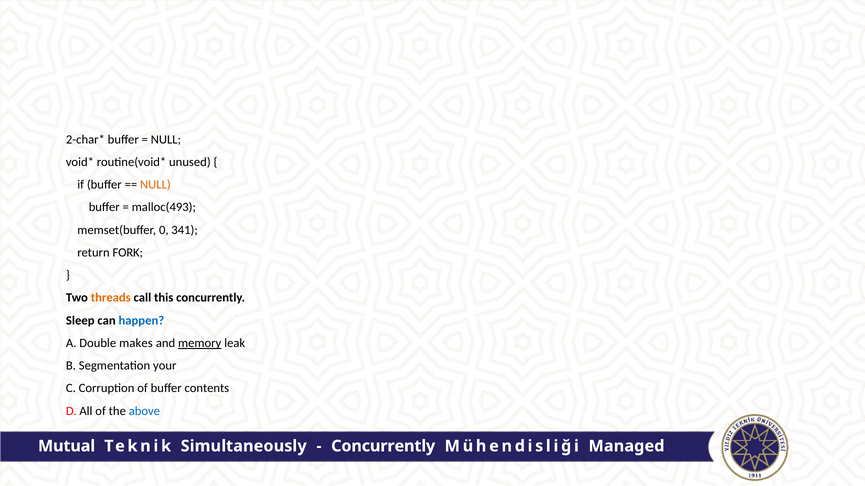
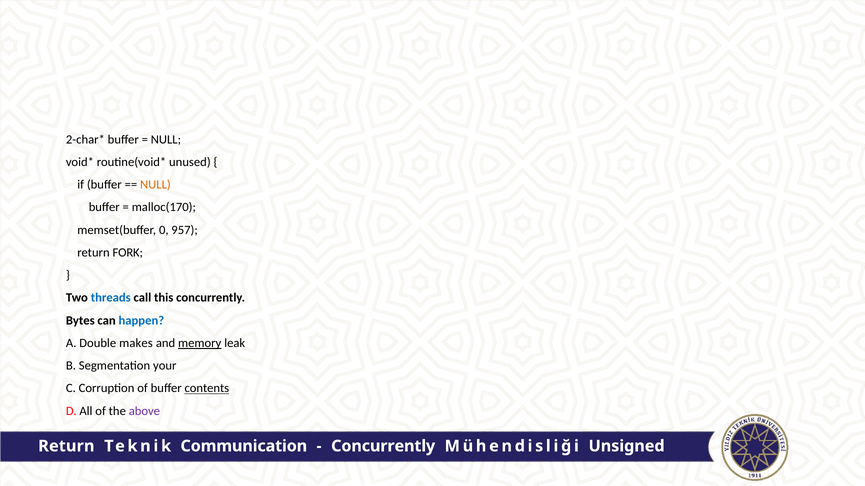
malloc(493: malloc(493 -> malloc(170
341: 341 -> 957
threads colour: orange -> blue
Sleep: Sleep -> Bytes
contents underline: none -> present
above colour: blue -> purple
Mutual at (66, 447): Mutual -> Return
Simultaneously: Simultaneously -> Communication
Managed: Managed -> Unsigned
